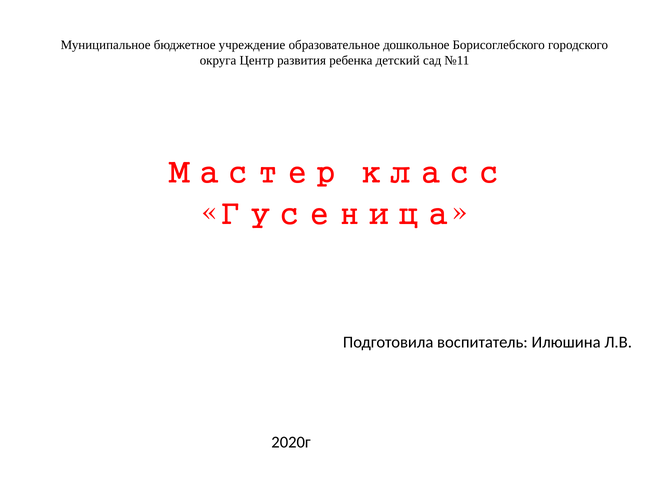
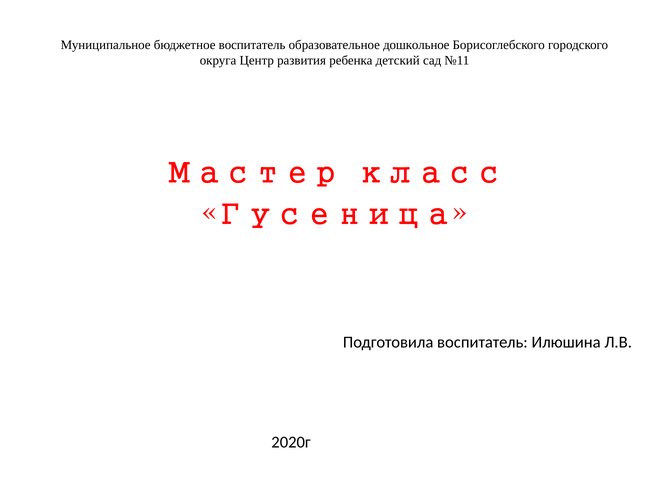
бюджетное учреждение: учреждение -> воспитатель
